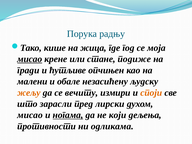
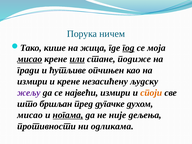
радњу: радњу -> ничем
год underline: none -> present
или underline: none -> present
малени at (32, 81): малени -> измири
и обале: обале -> крене
жељу colour: orange -> purple
вечиту: вечиту -> највећи
зарасли: зарасли -> бршљан
лирски: лирски -> дугачке
који: који -> није
